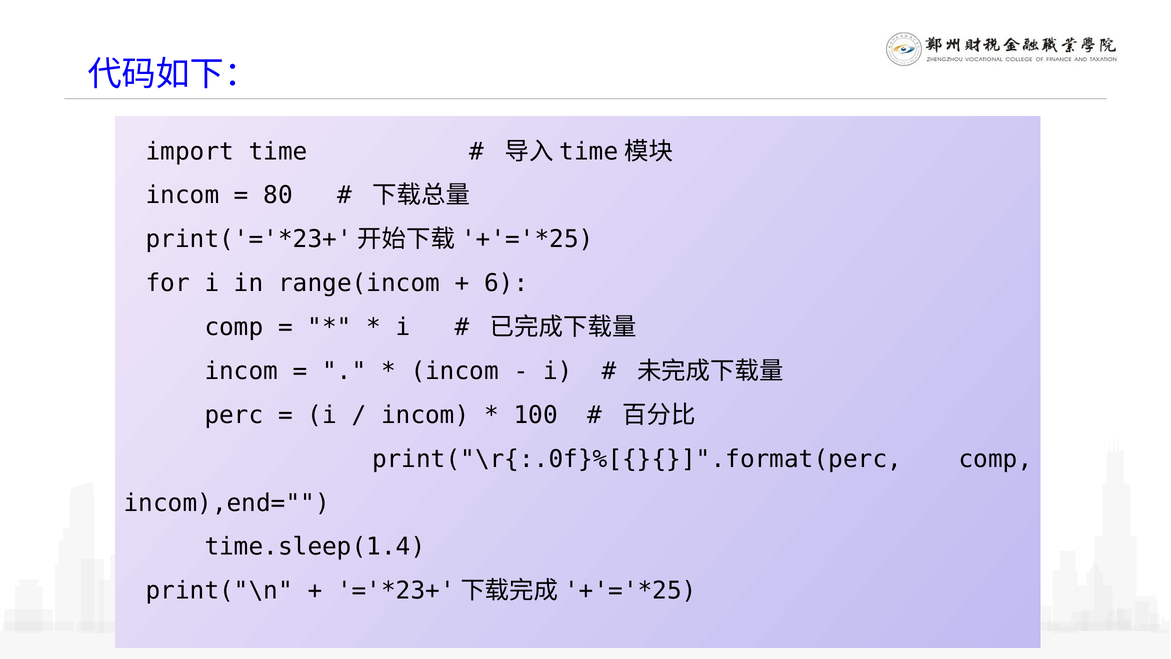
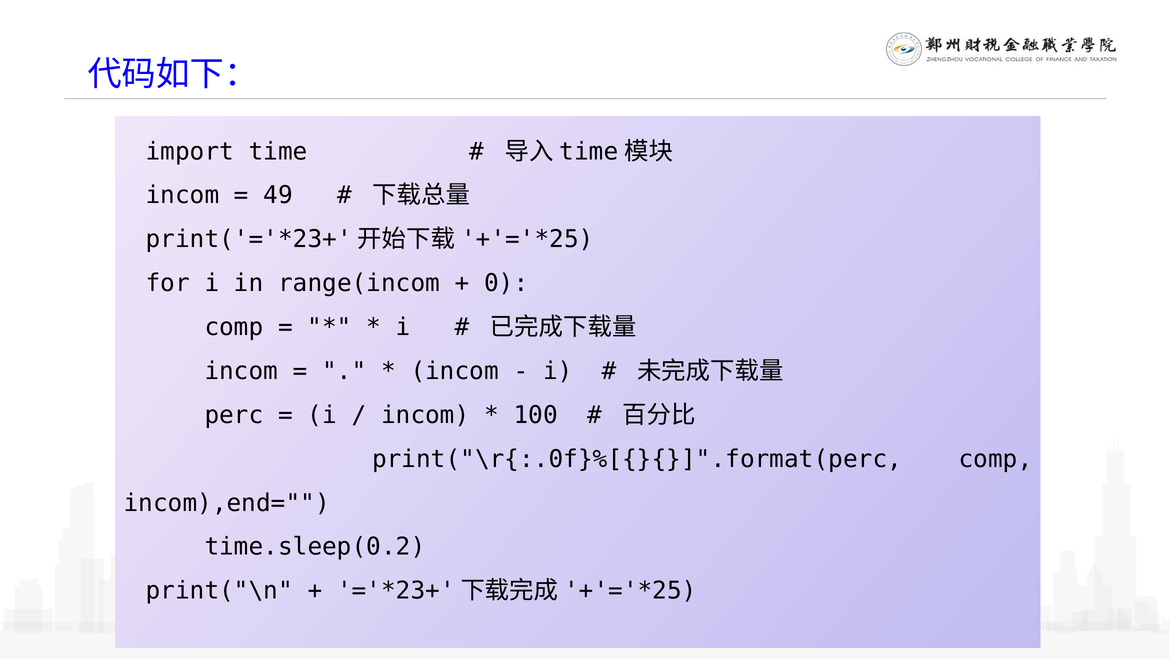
80: 80 -> 49
6: 6 -> 0
time.sleep(1.4: time.sleep(1.4 -> time.sleep(0.2
